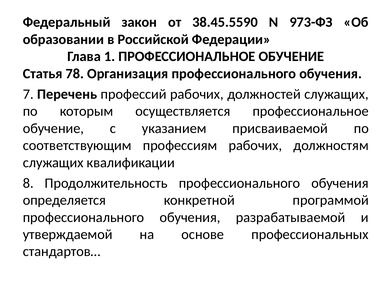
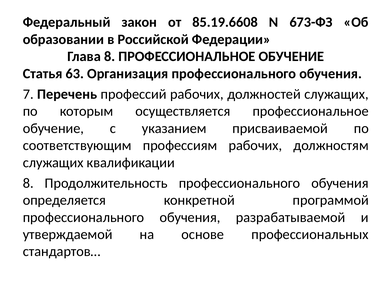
38.45.5590: 38.45.5590 -> 85.19.6608
973-ФЗ: 973-ФЗ -> 673-ФЗ
Глава 1: 1 -> 8
78: 78 -> 63
